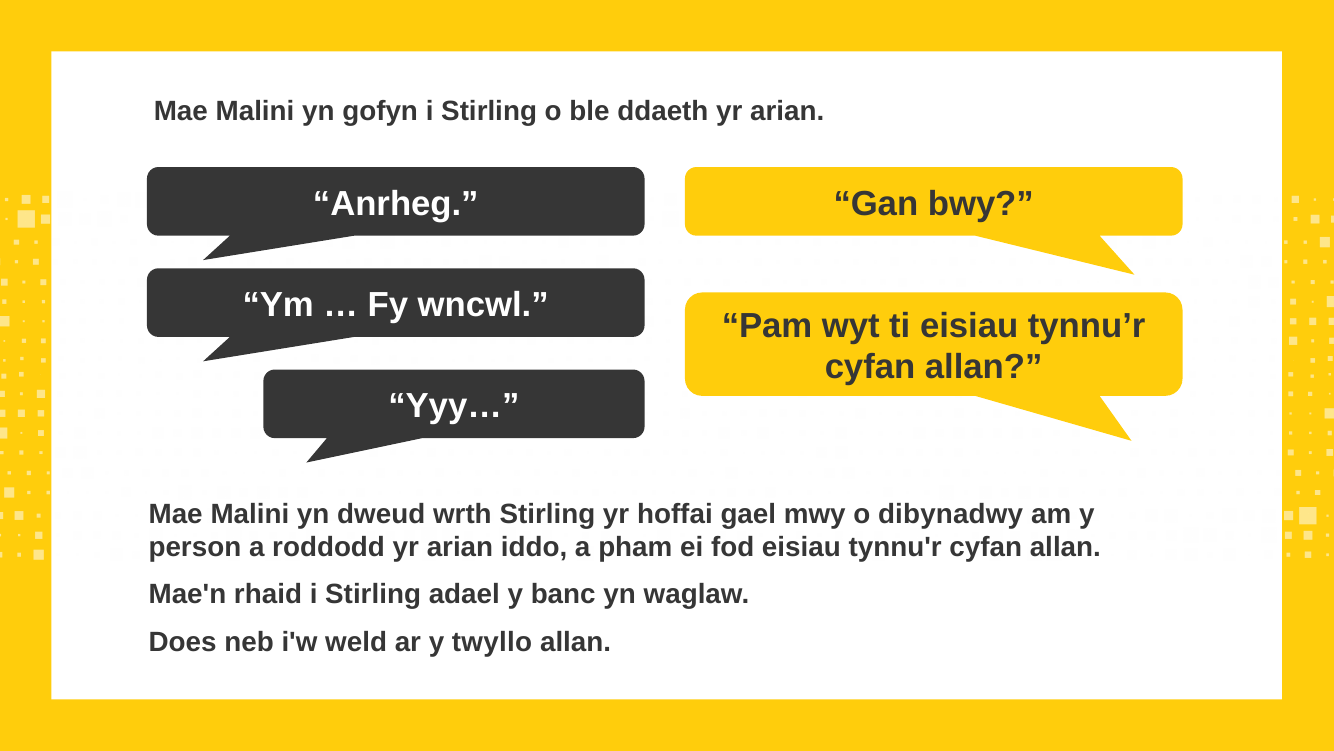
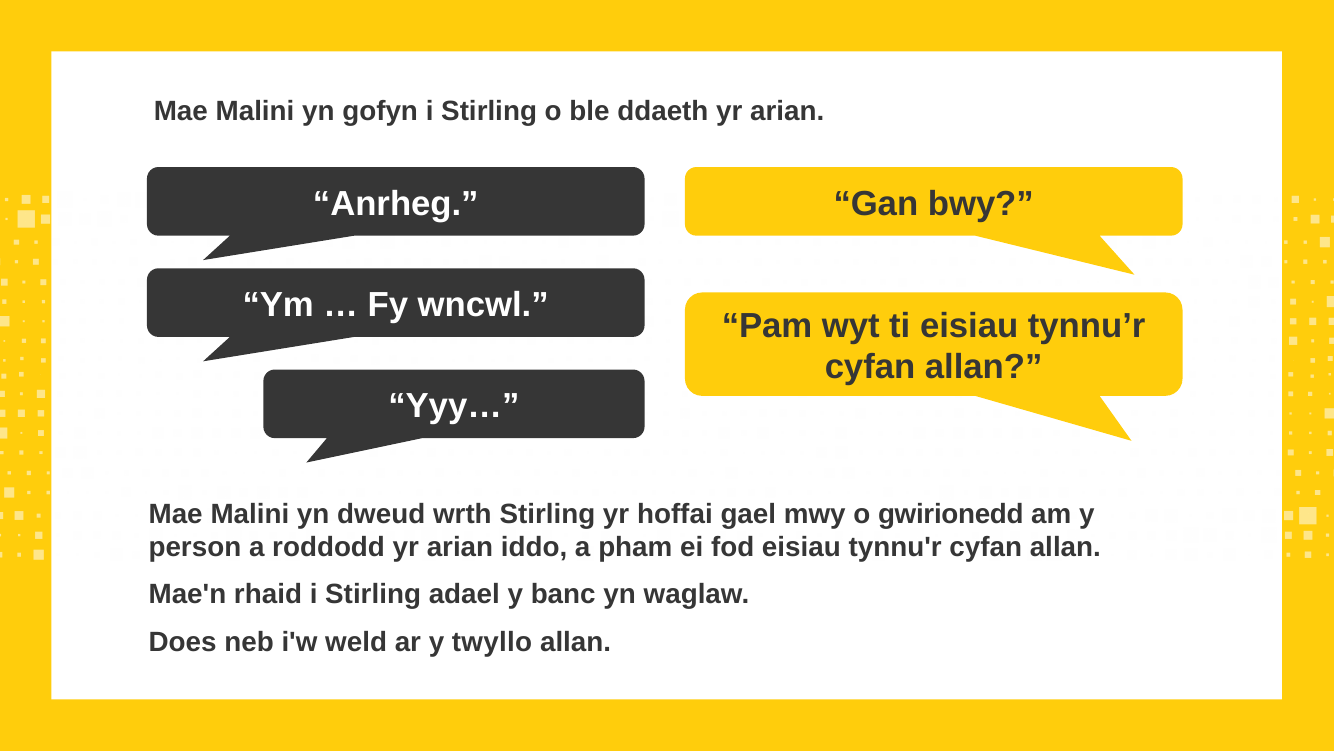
dibynadwy: dibynadwy -> gwirionedd
